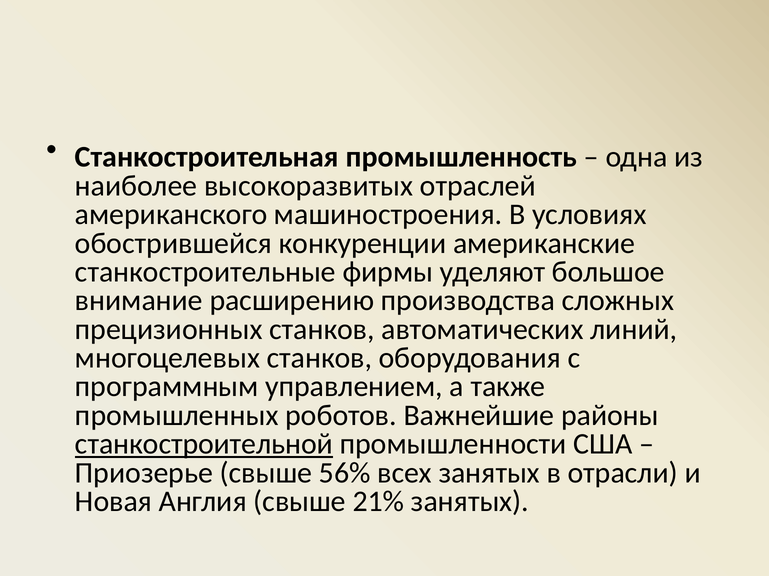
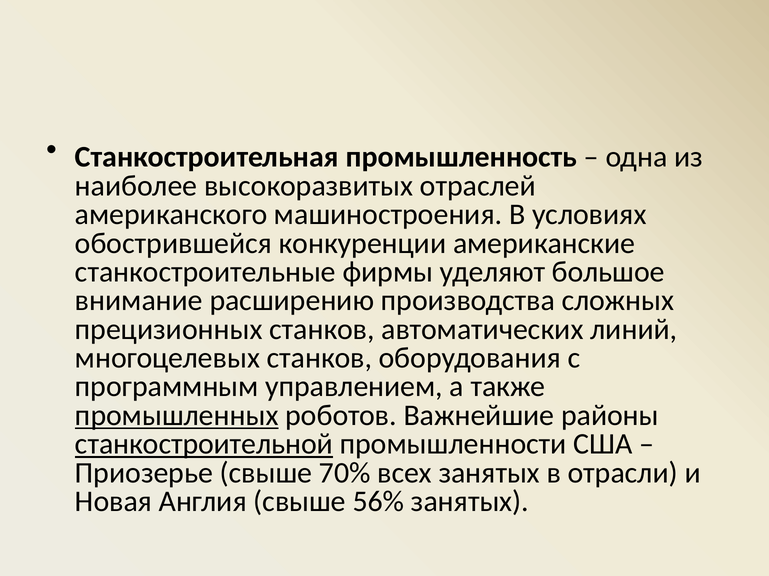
промышленных underline: none -> present
56%: 56% -> 70%
21%: 21% -> 56%
